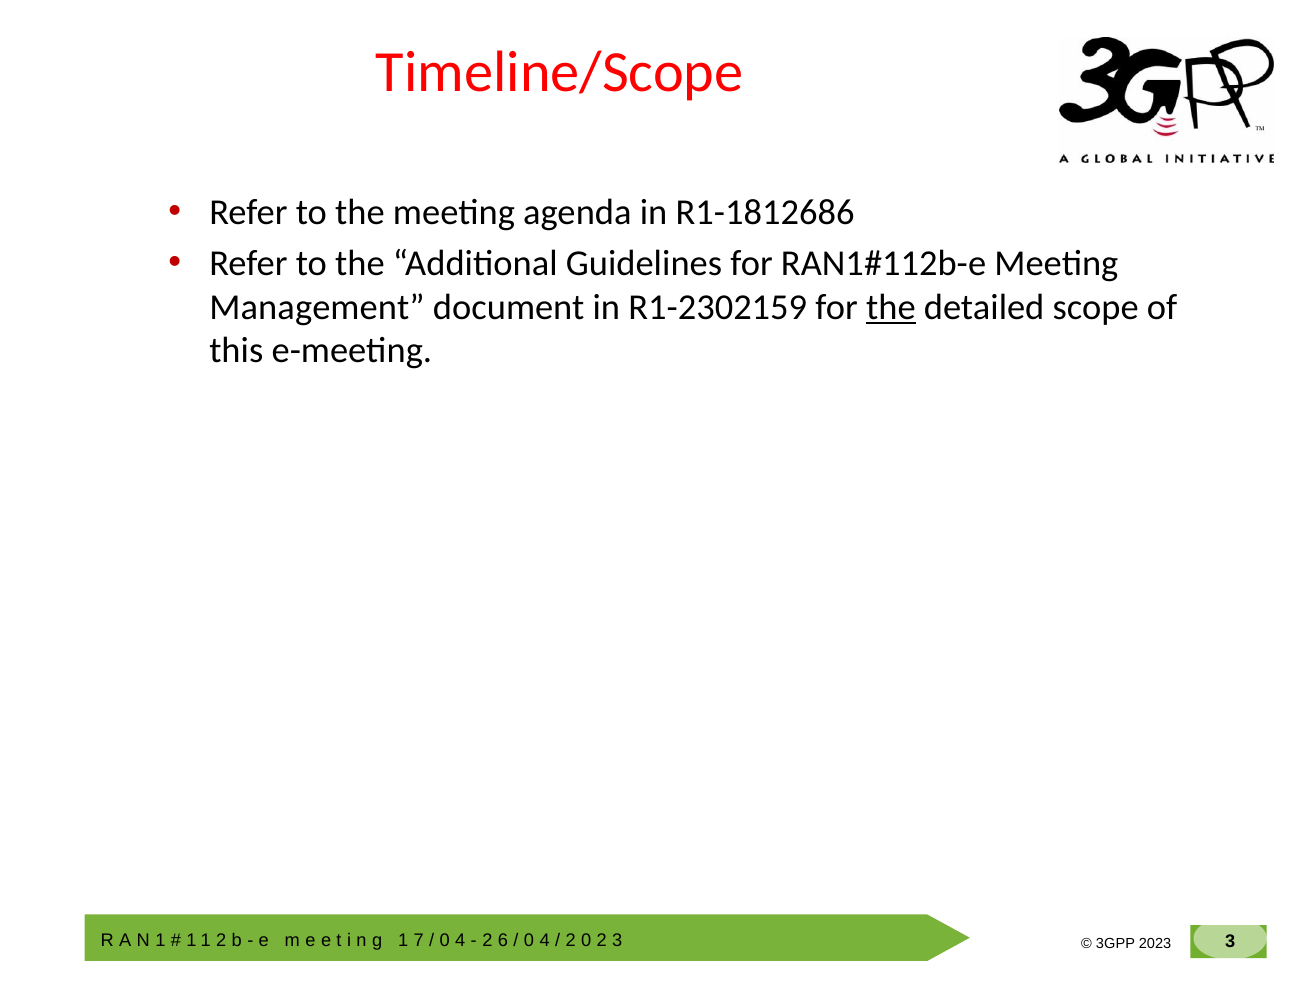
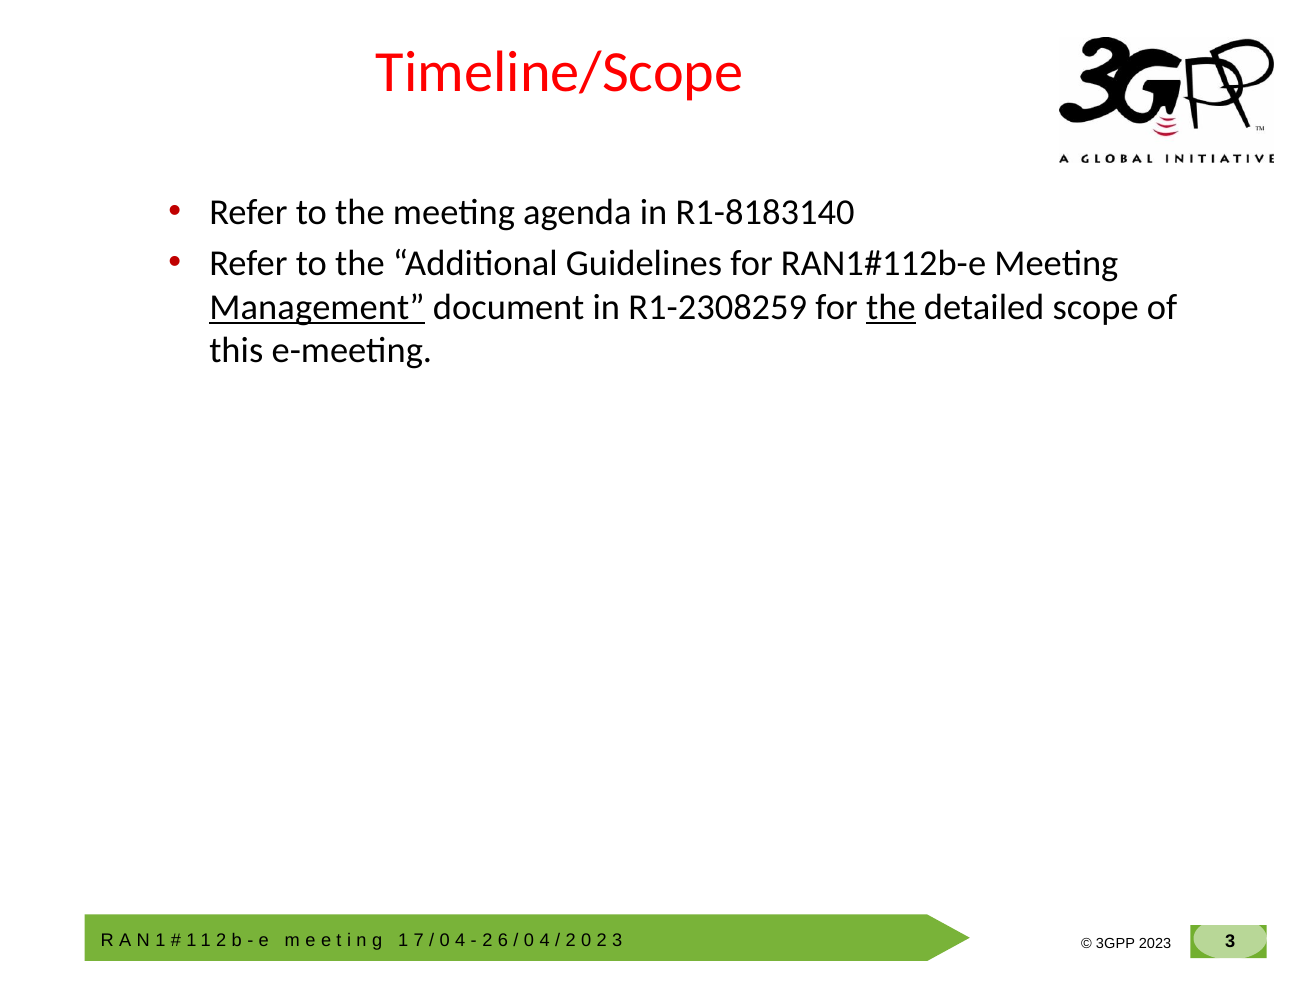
R1-1812686: R1-1812686 -> R1-8183140
Management underline: none -> present
R1-2302159: R1-2302159 -> R1-2308259
